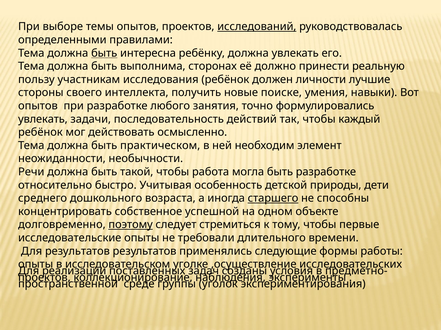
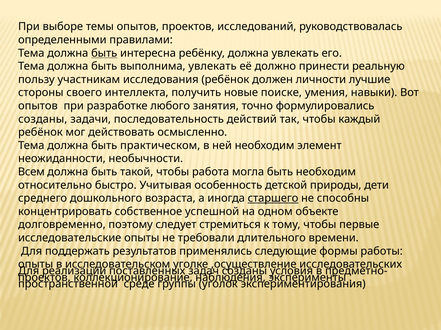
исследований underline: present -> none
выполнима сторонах: сторонах -> увлекать
увлекать at (43, 119): увлекать -> созданы
Речи: Речи -> Всем
быть разработке: разработке -> необходим
поэтому underline: present -> none
Для результатов: результатов -> поддержать
